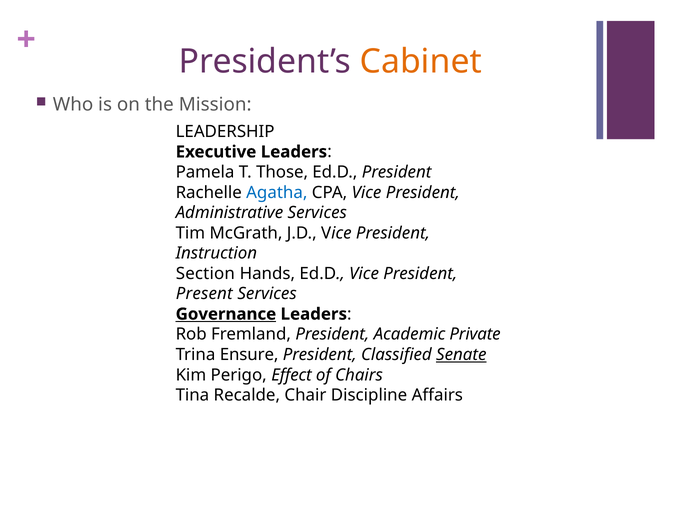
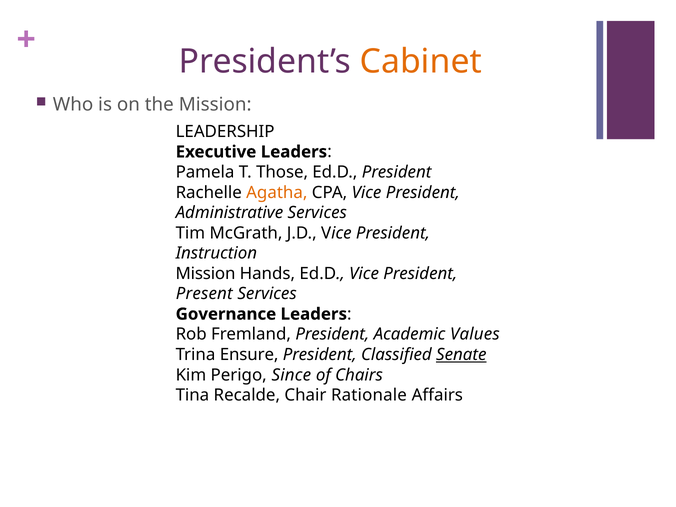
Agatha colour: blue -> orange
Section at (205, 274): Section -> Mission
Governance underline: present -> none
Private: Private -> Values
Effect: Effect -> Since
Discipline: Discipline -> Rationale
